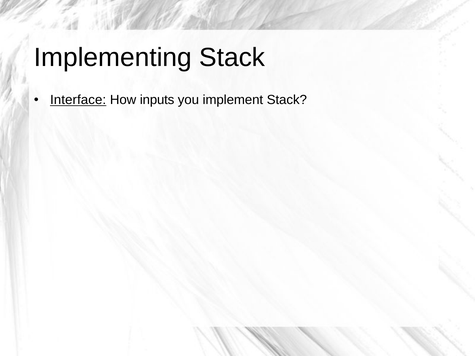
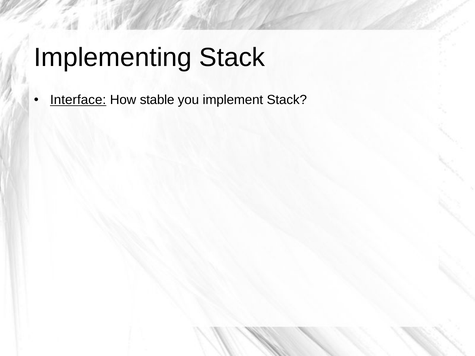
inputs: inputs -> stable
